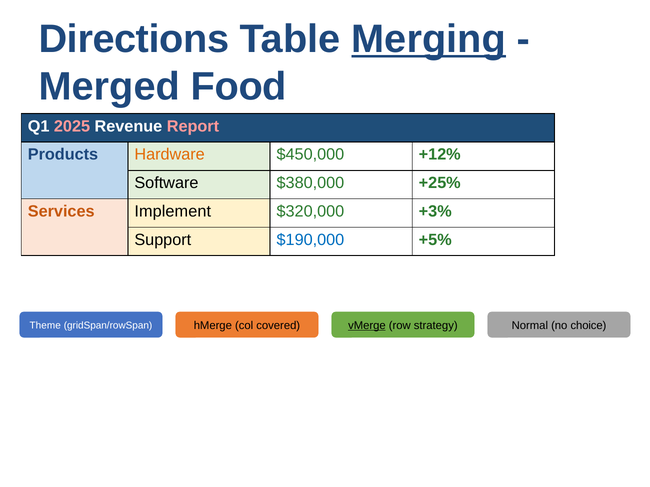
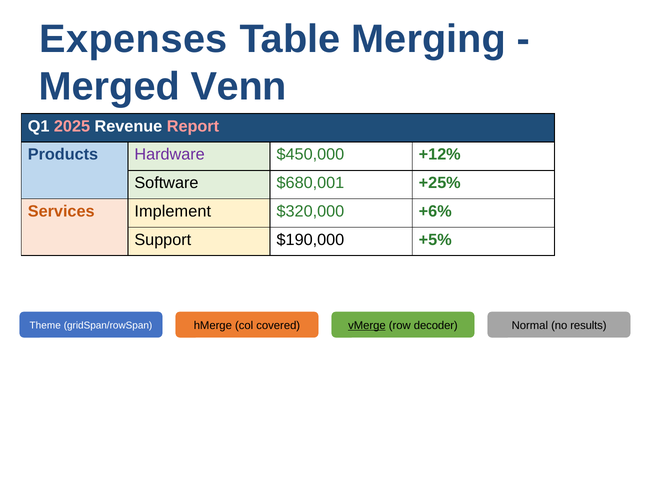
Directions: Directions -> Expenses
Merging underline: present -> none
Food: Food -> Venn
Hardware colour: orange -> purple
$380,000: $380,000 -> $680,001
+3%: +3% -> +6%
$190,000 colour: blue -> black
strategy: strategy -> decoder
choice: choice -> results
